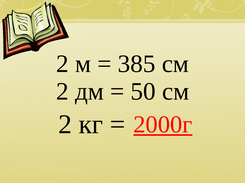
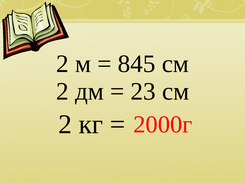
385: 385 -> 845
50: 50 -> 23
2000г underline: present -> none
